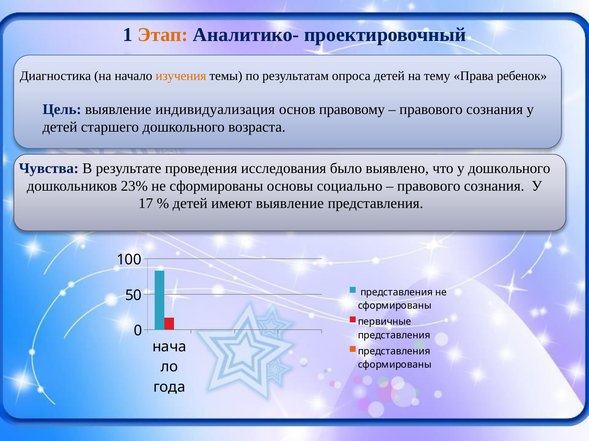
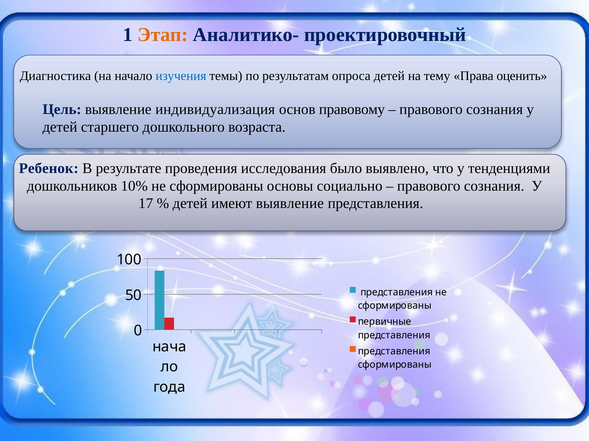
изучения colour: orange -> blue
ребенок: ребенок -> оценить
Чувства: Чувства -> Ребенок
у дошкольного: дошкольного -> тенденциями
23%: 23% -> 10%
